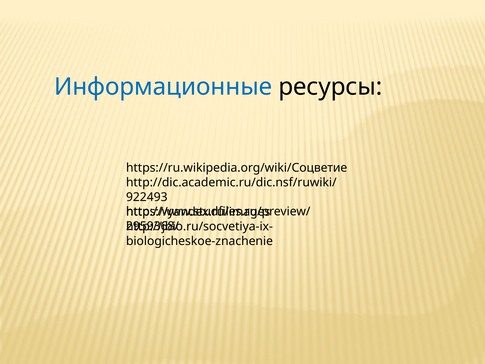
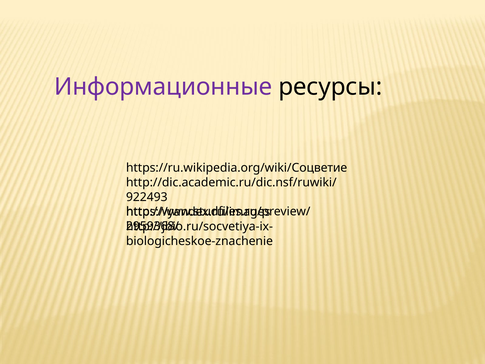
Информационные colour: blue -> purple
